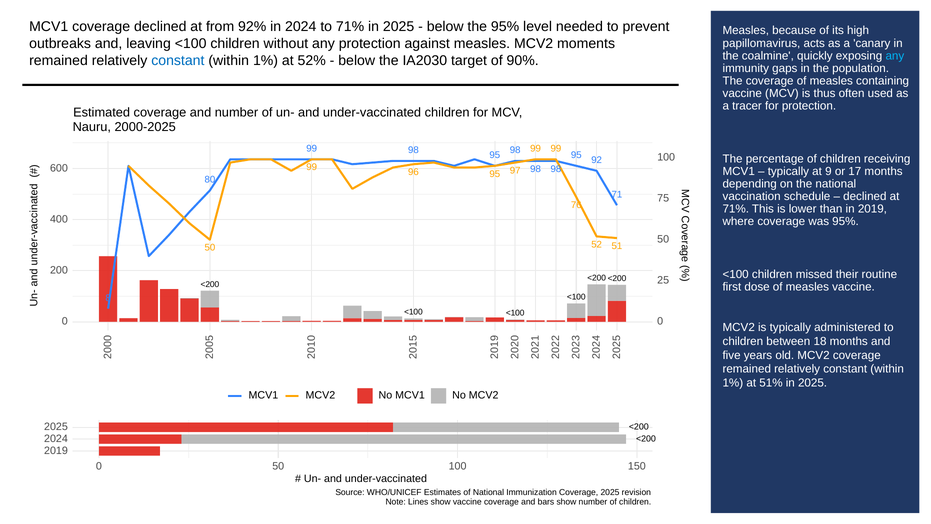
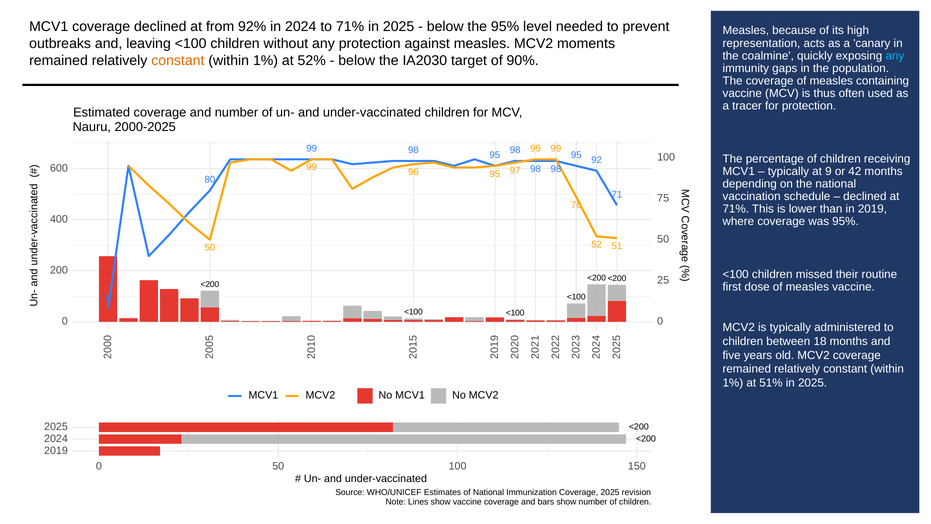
papillomavirus: papillomavirus -> representation
constant at (178, 61) colour: blue -> orange
17: 17 -> 42
